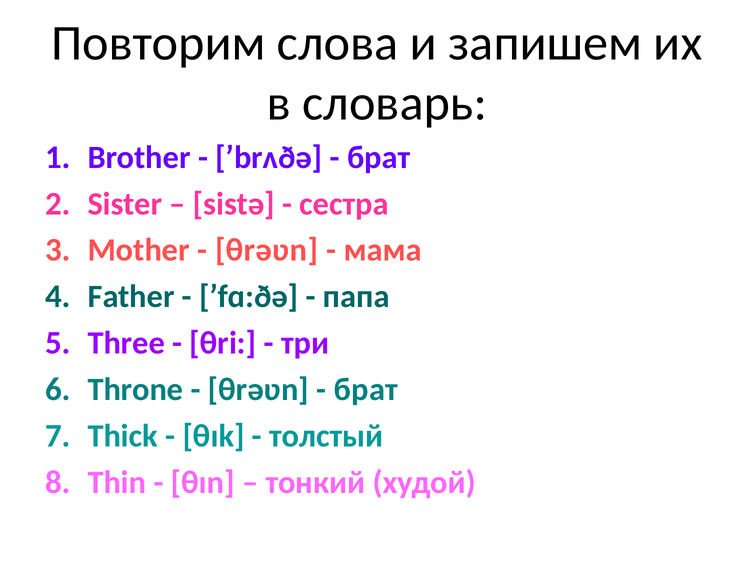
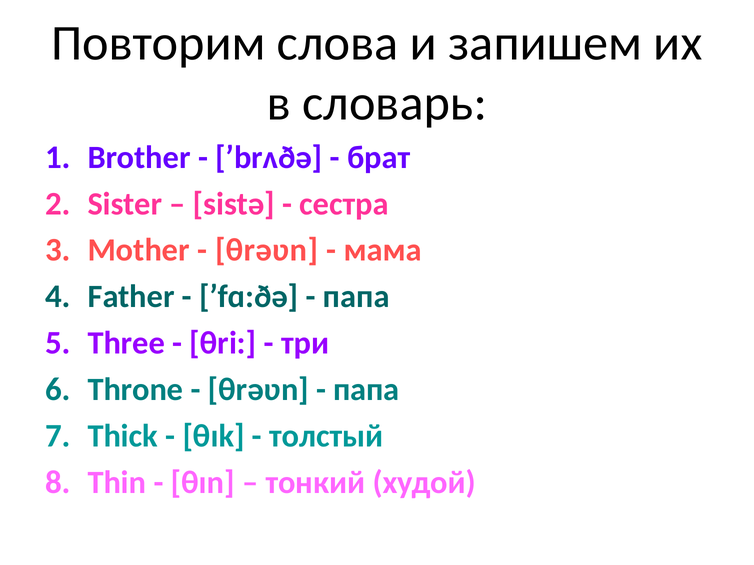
брат at (366, 390): брат -> папа
